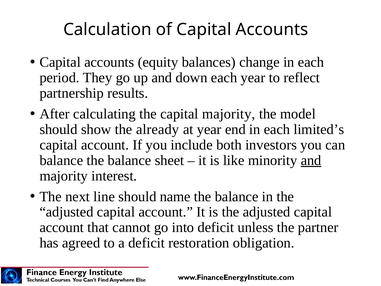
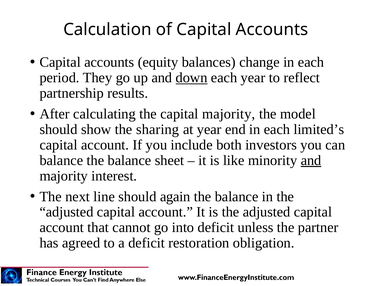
down underline: none -> present
already: already -> sharing
name: name -> again
